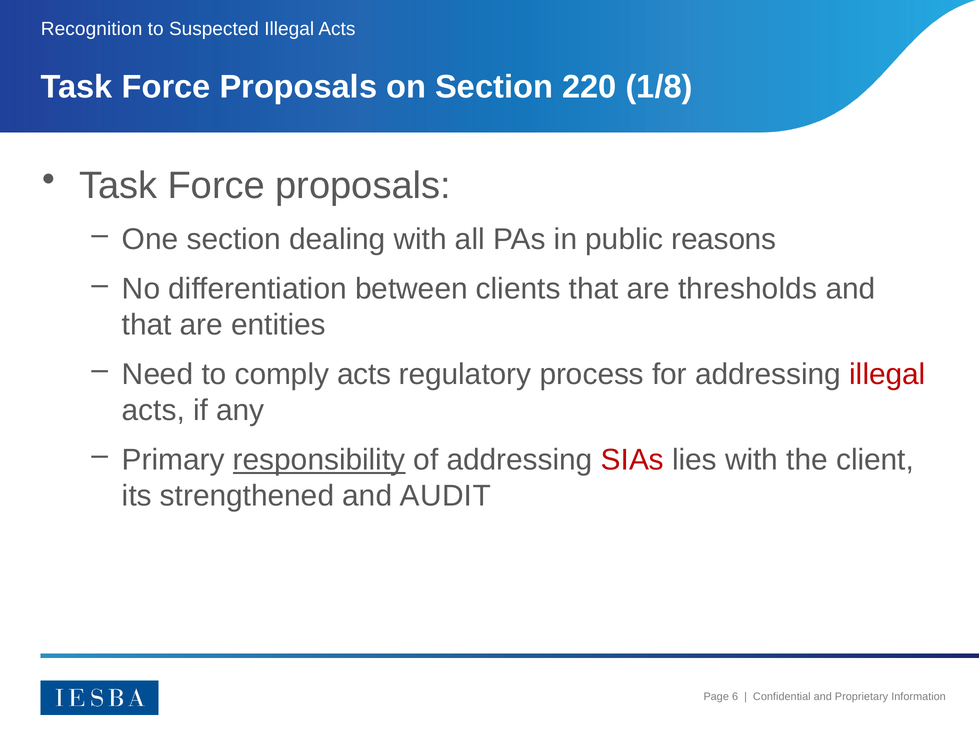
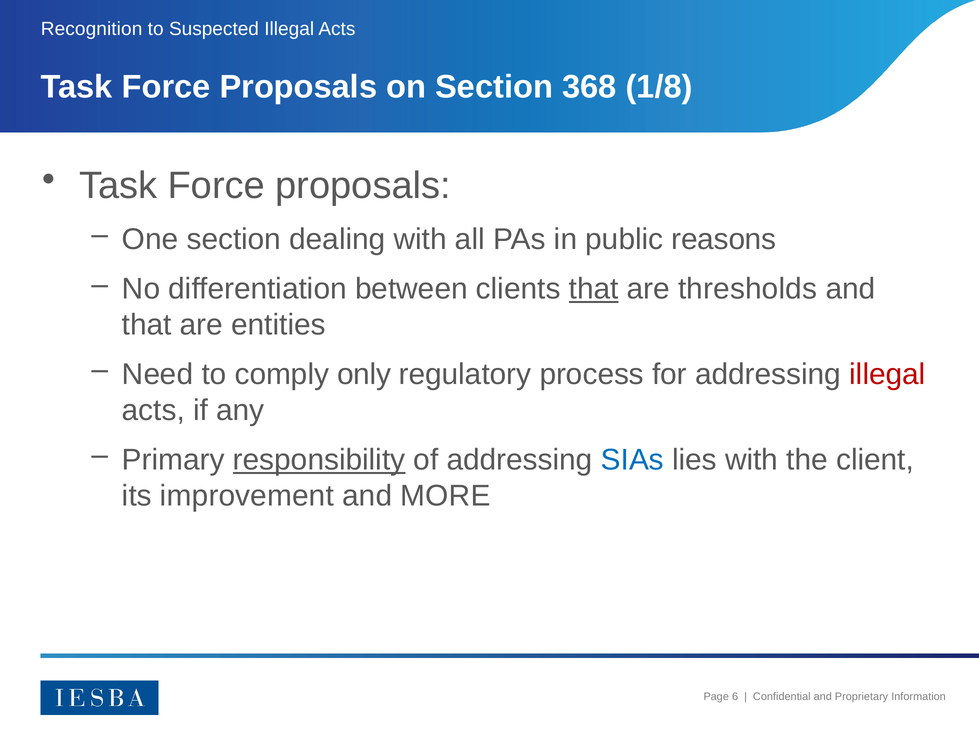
220: 220 -> 368
that at (594, 289) underline: none -> present
comply acts: acts -> only
SIAs colour: red -> blue
strengthened: strengthened -> improvement
AUDIT: AUDIT -> MORE
